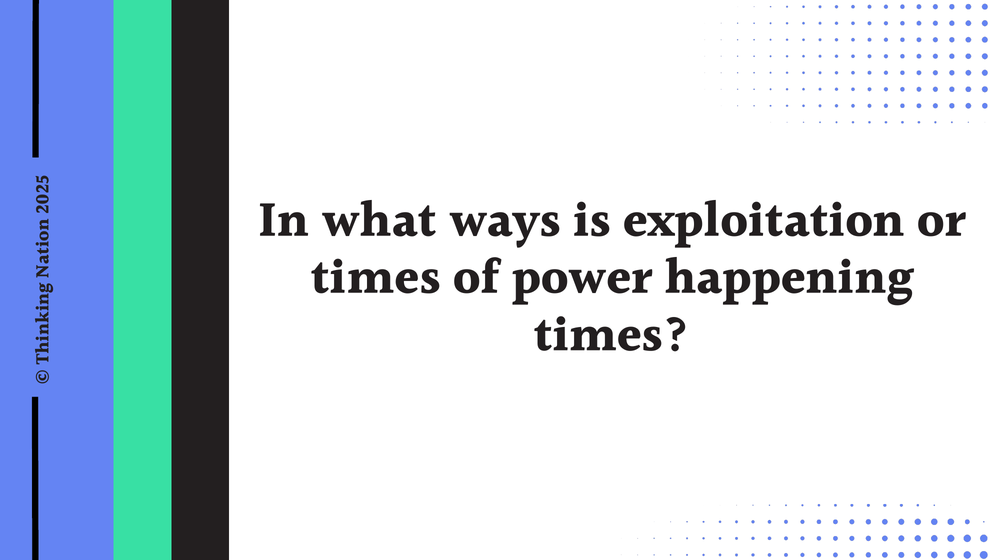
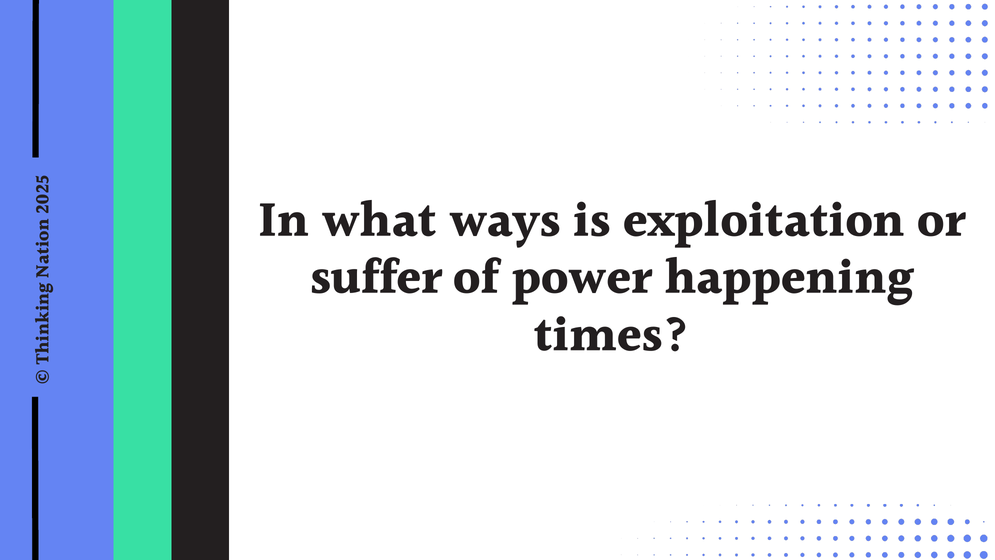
times at (376, 279): times -> suffer
